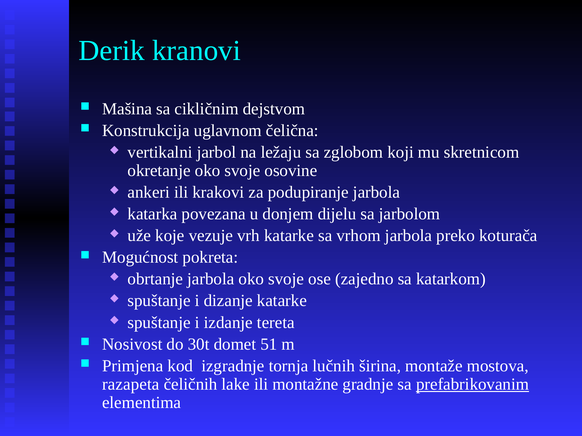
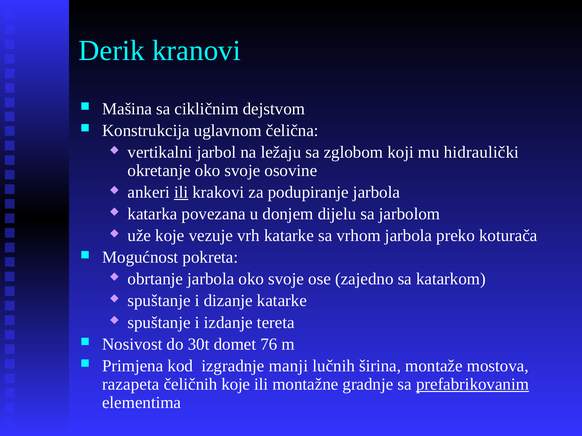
skretnicom: skretnicom -> hidraulički
ili at (181, 192) underline: none -> present
51: 51 -> 76
tornja: tornja -> manji
čeličnih lake: lake -> koje
